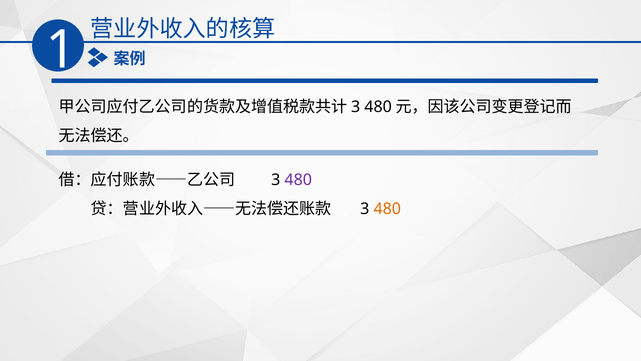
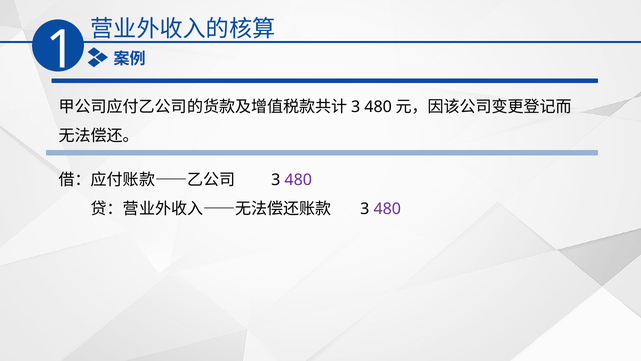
480 at (387, 209) colour: orange -> purple
